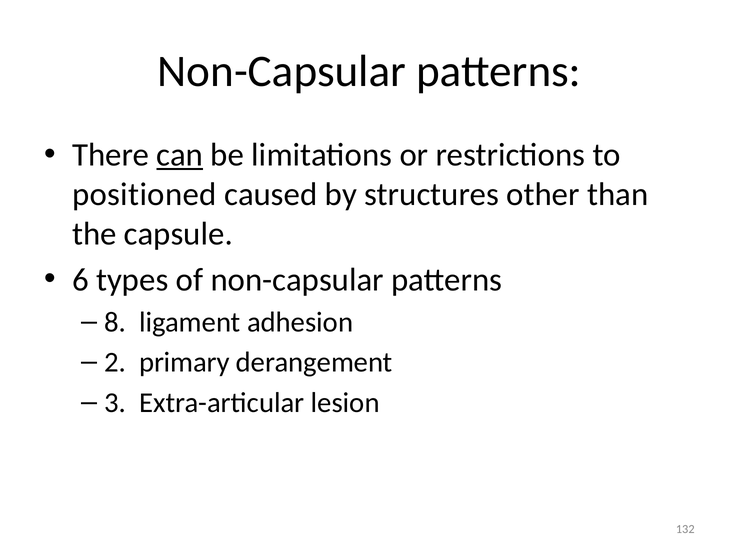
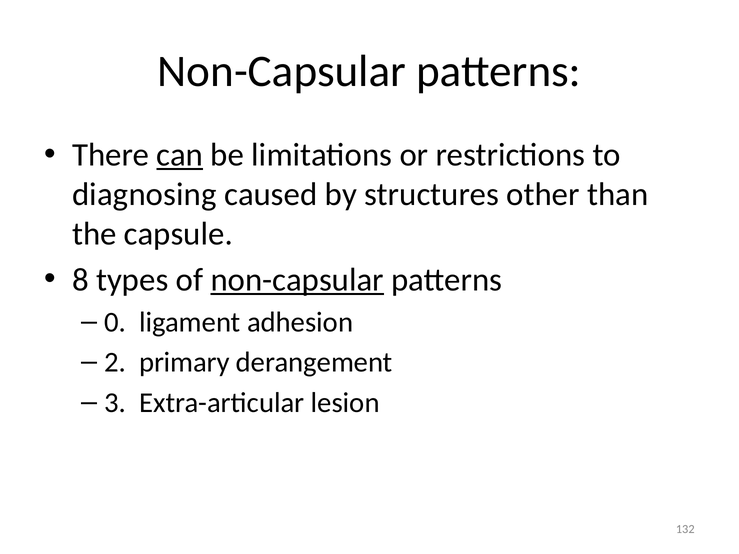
positioned: positioned -> diagnosing
6: 6 -> 8
non-capsular at (297, 280) underline: none -> present
8: 8 -> 0
